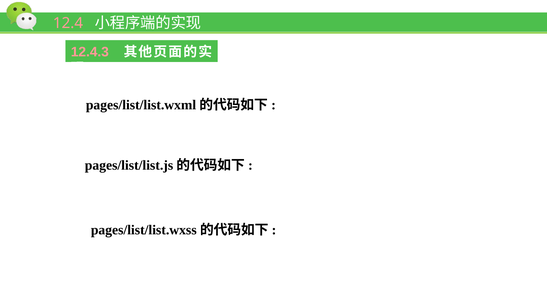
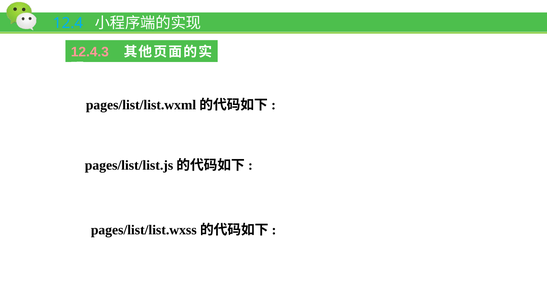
12.4 colour: pink -> light blue
